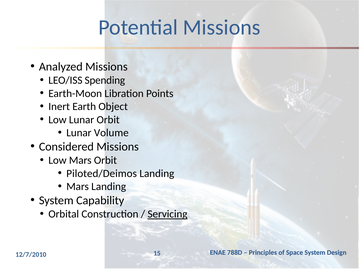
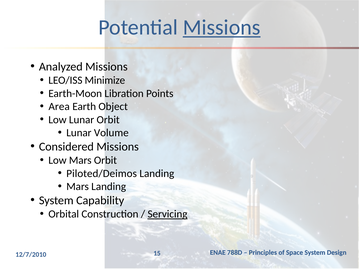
Missions at (222, 28) underline: none -> present
Spending: Spending -> Minimize
Inert: Inert -> Area
